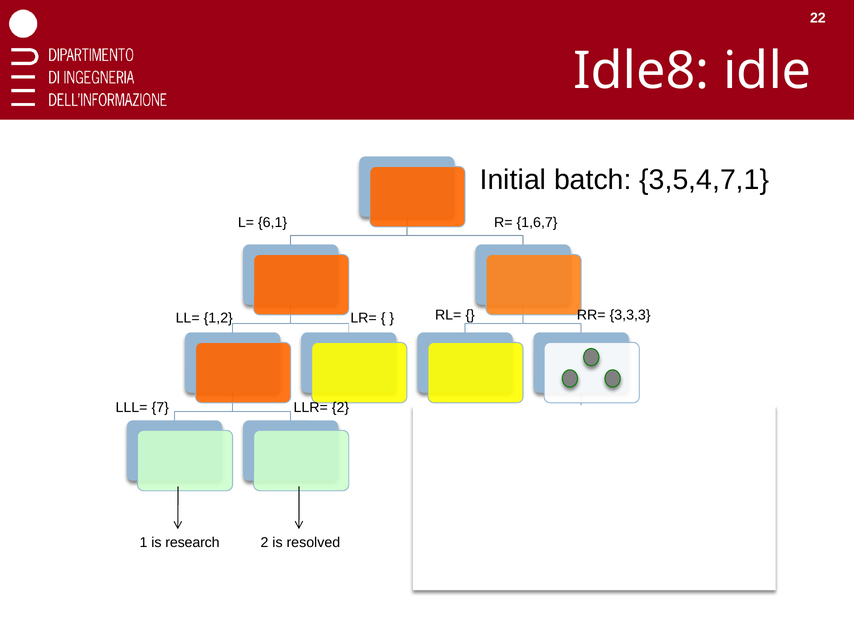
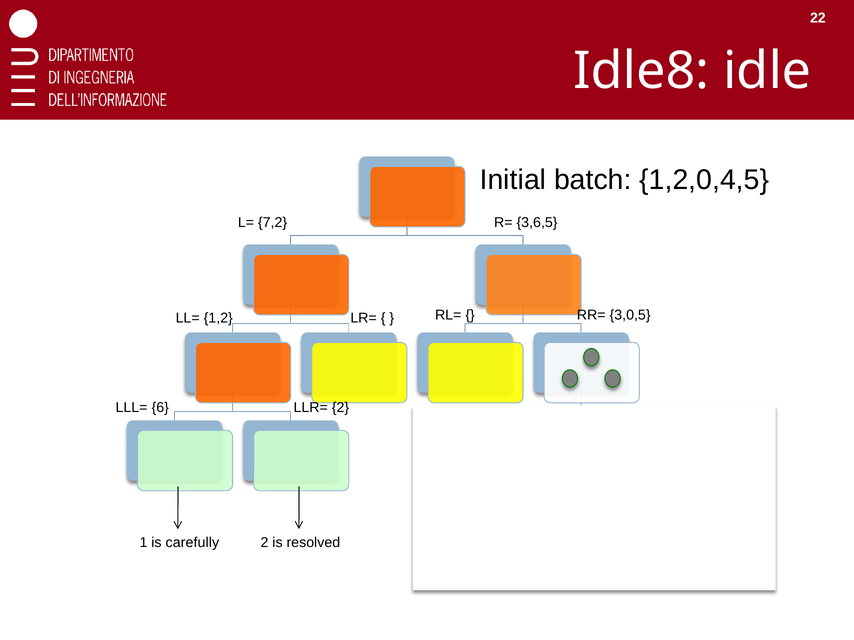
3,5,4,7,1: 3,5,4,7,1 -> 1,2,0,4,5
6,1: 6,1 -> 7,2
1,6,7: 1,6,7 -> 3,6,5
3,3,3: 3,3,3 -> 3,0,5
7: 7 -> 6
research: research -> carefully
